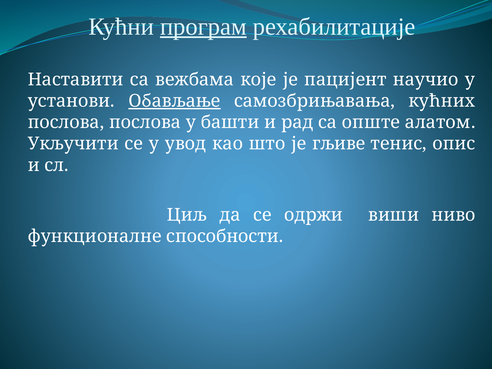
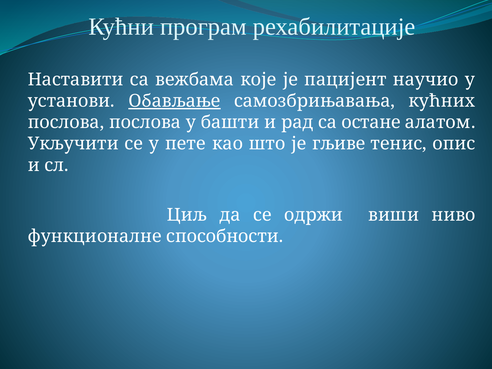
програм underline: present -> none
опште: опште -> остане
увод: увод -> пете
